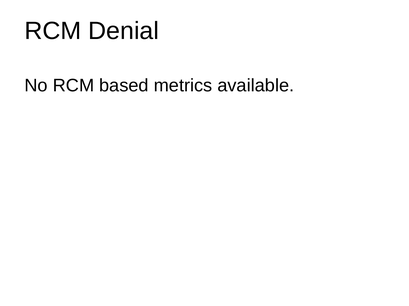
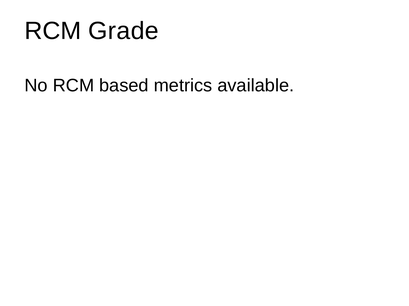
Denial: Denial -> Grade
